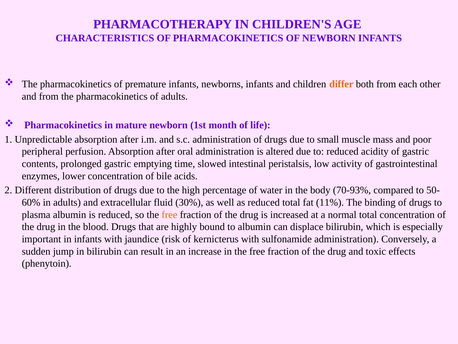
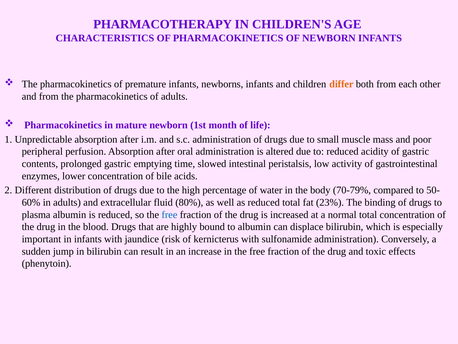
70-93%: 70-93% -> 70-79%
30%: 30% -> 80%
11%: 11% -> 23%
free at (169, 214) colour: orange -> blue
